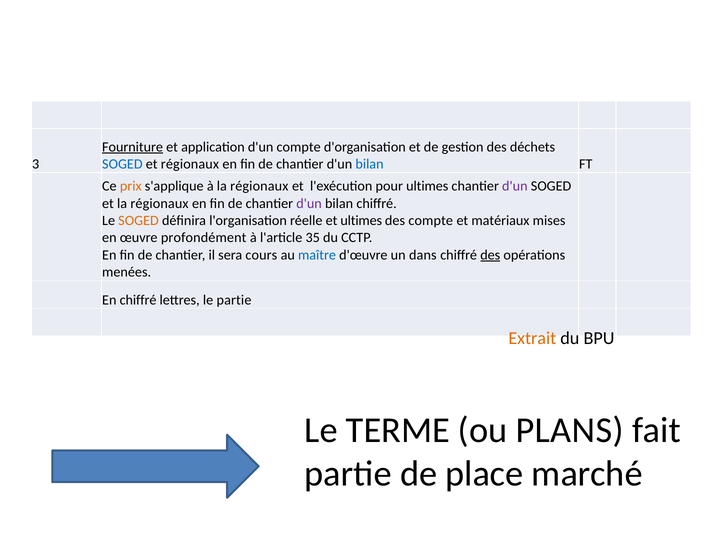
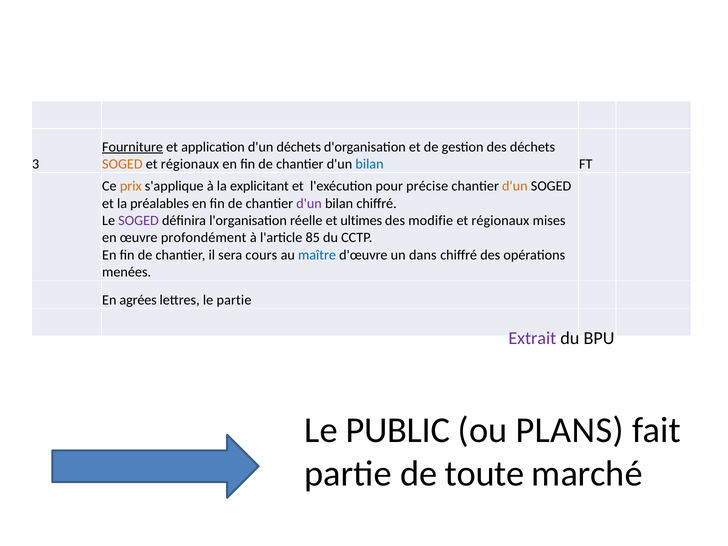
d'un compte: compte -> déchets
SOGED at (122, 164) colour: blue -> orange
à la régionaux: régionaux -> explicitant
pour ultimes: ultimes -> précise
d'un at (515, 186) colour: purple -> orange
et la régionaux: régionaux -> préalables
SOGED at (139, 221) colour: orange -> purple
des compte: compte -> modifie
matériaux at (500, 221): matériaux -> régionaux
35: 35 -> 85
des at (490, 255) underline: present -> none
En chiffré: chiffré -> agrées
Extrait colour: orange -> purple
TERME: TERME -> PUBLIC
place: place -> toute
